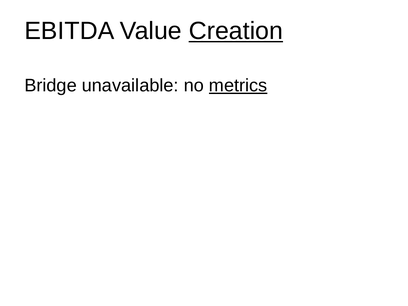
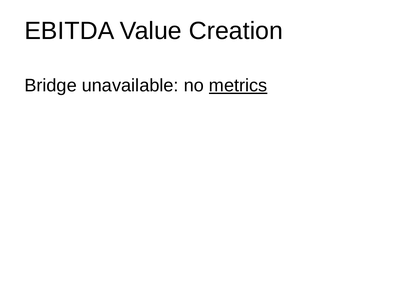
Creation underline: present -> none
